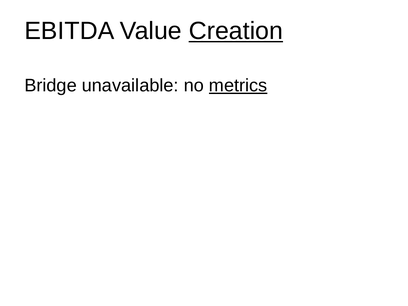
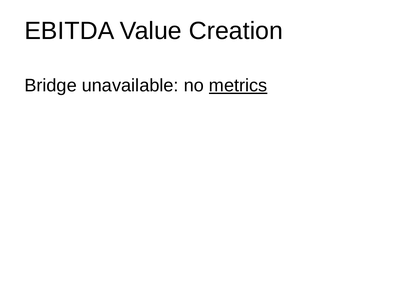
Creation underline: present -> none
